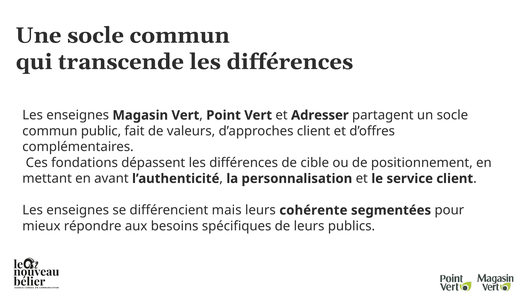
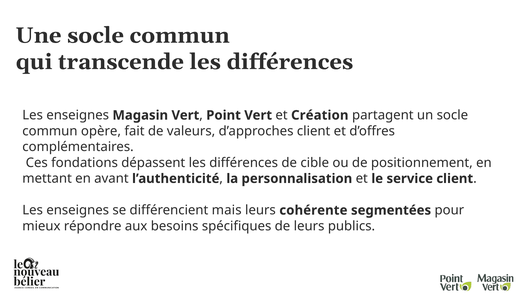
Adresser: Adresser -> Création
public: public -> opère
